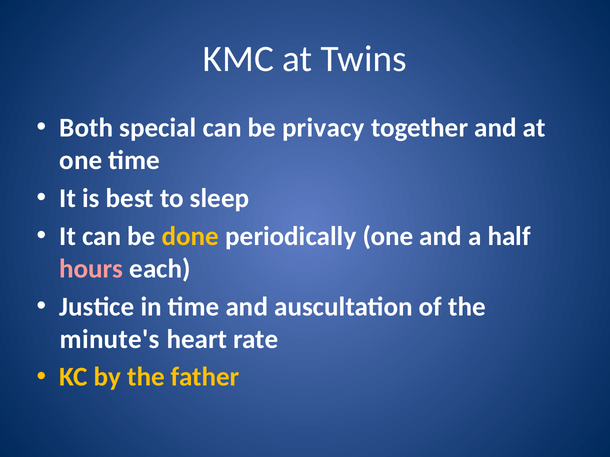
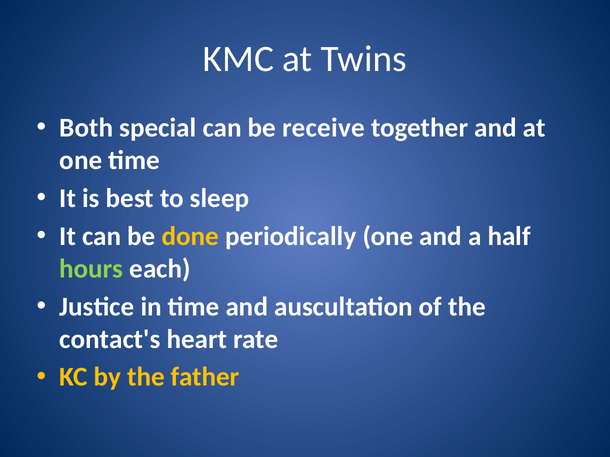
privacy: privacy -> receive
hours colour: pink -> light green
minute's: minute's -> contact's
